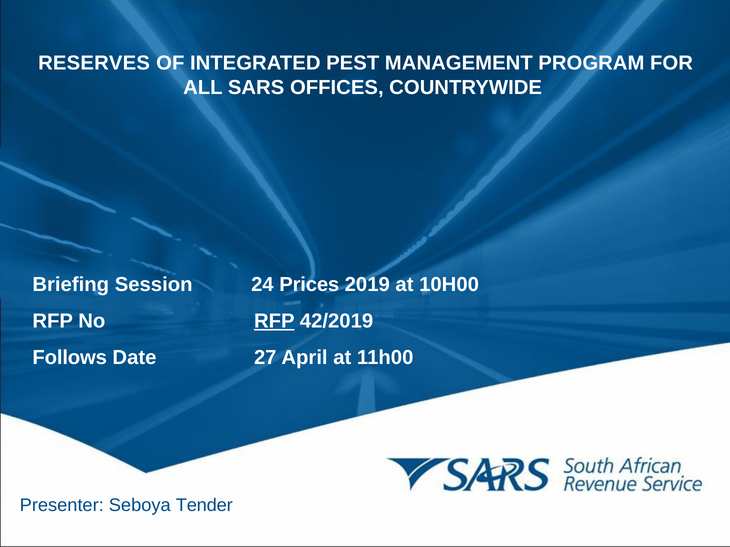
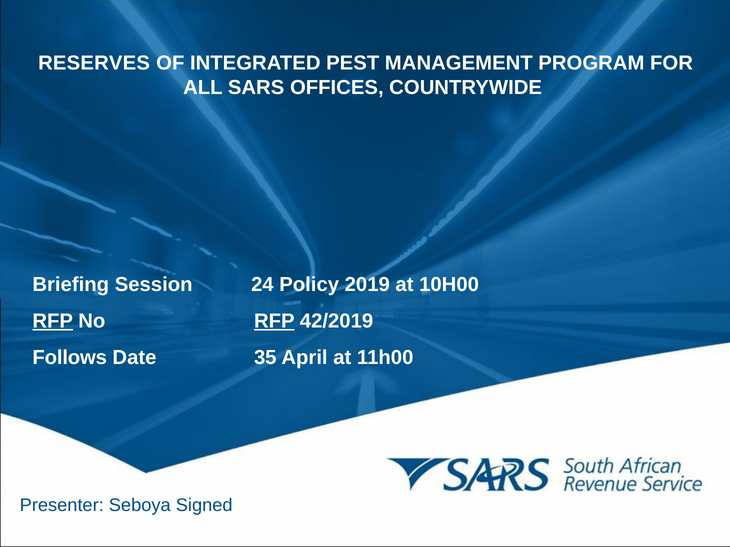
Prices: Prices -> Policy
RFP at (53, 321) underline: none -> present
27: 27 -> 35
Tender: Tender -> Signed
